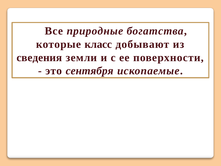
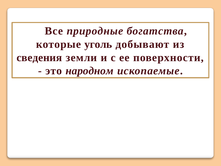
класс: класс -> уголь
сентября: сентября -> народном
